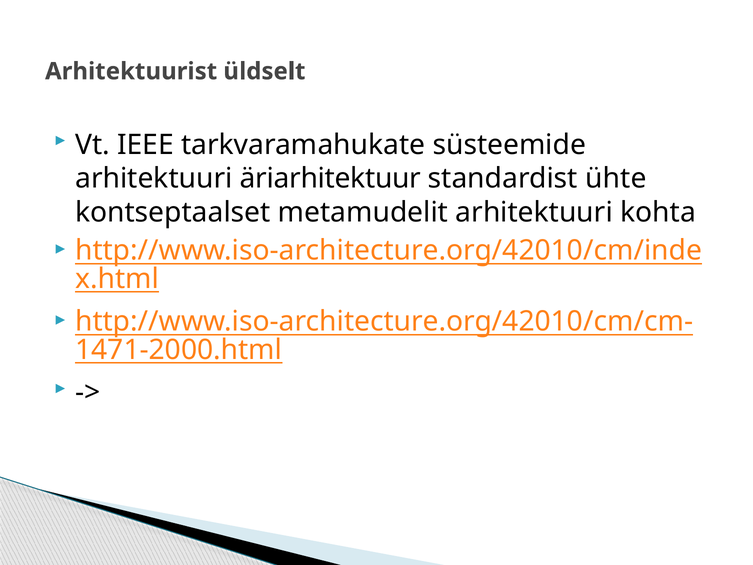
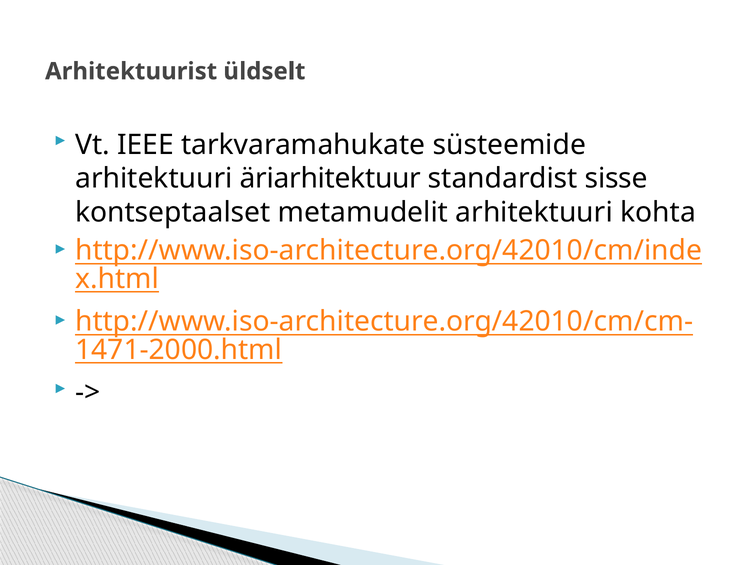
ühte: ühte -> sisse
